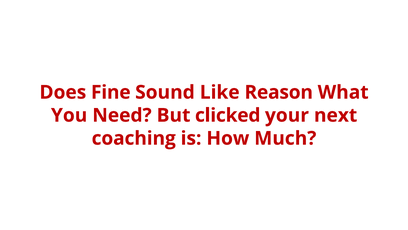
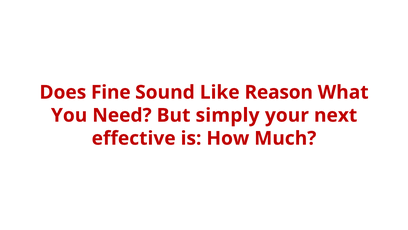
clicked: clicked -> simply
coaching: coaching -> effective
